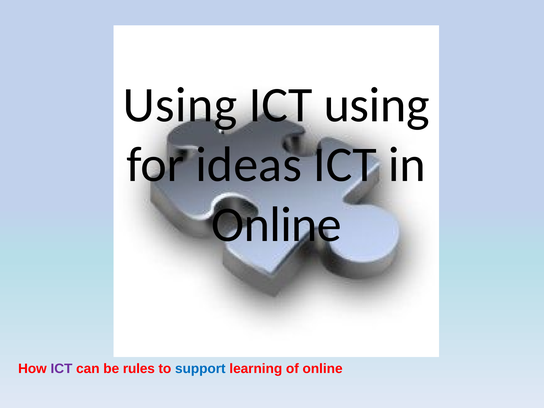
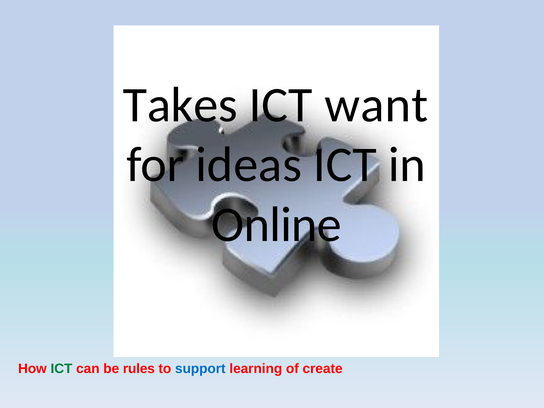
Using at (180, 105): Using -> Takes
ICT using: using -> want
ICT at (61, 369) colour: purple -> green
of online: online -> create
